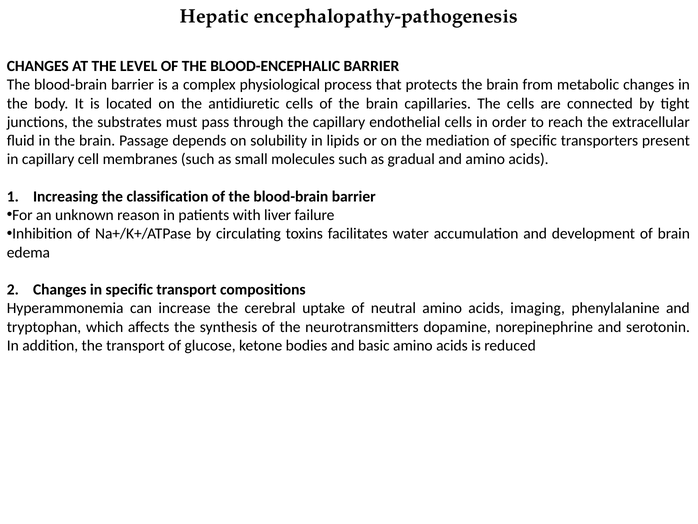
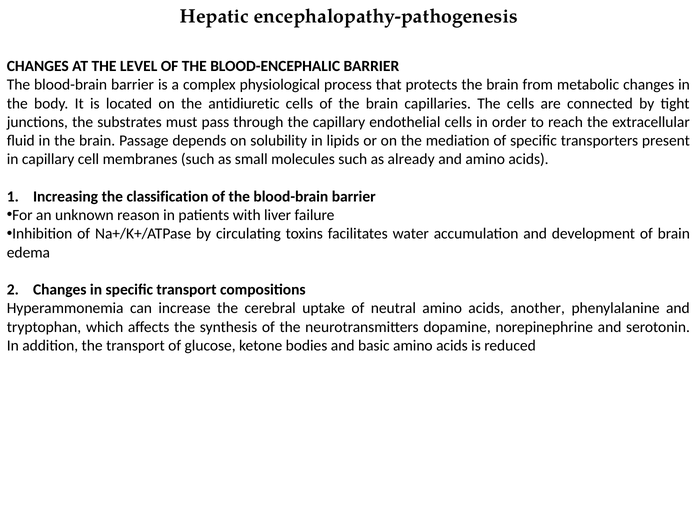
gradual: gradual -> already
imaging: imaging -> another
